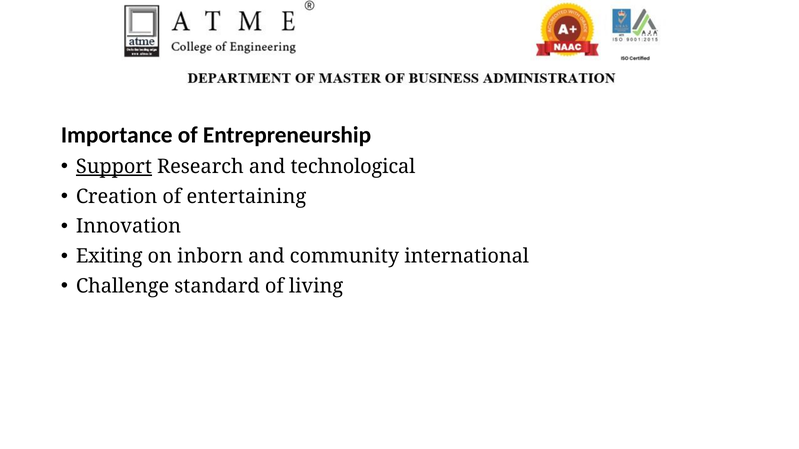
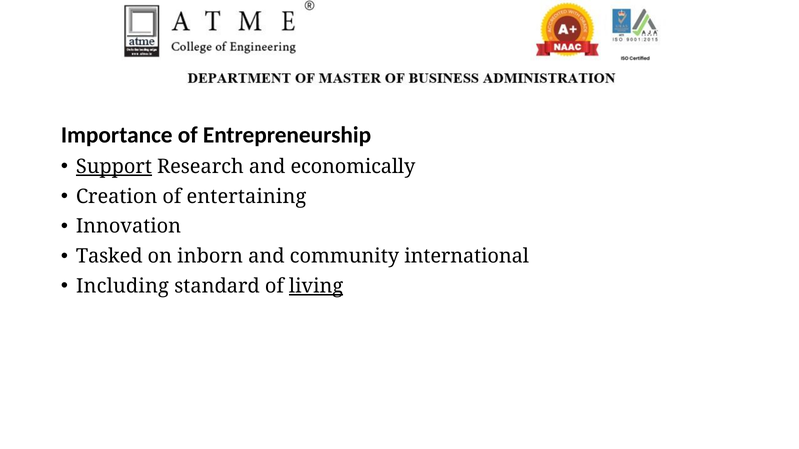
technological: technological -> economically
Exiting: Exiting -> Tasked
Challenge: Challenge -> Including
living underline: none -> present
